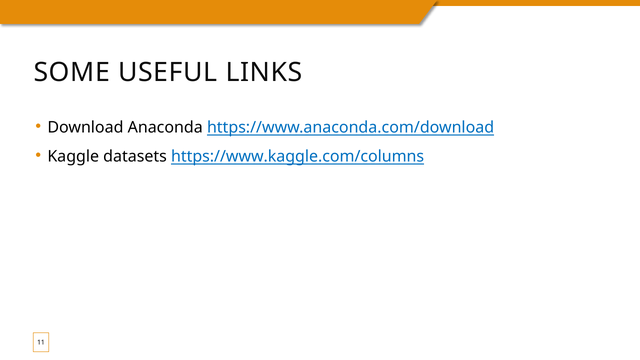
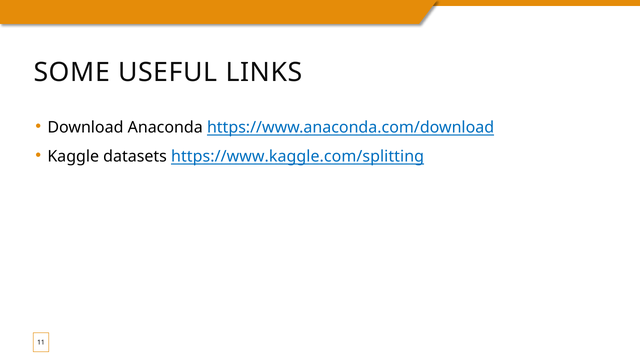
https://www.kaggle.com/columns: https://www.kaggle.com/columns -> https://www.kaggle.com/splitting
